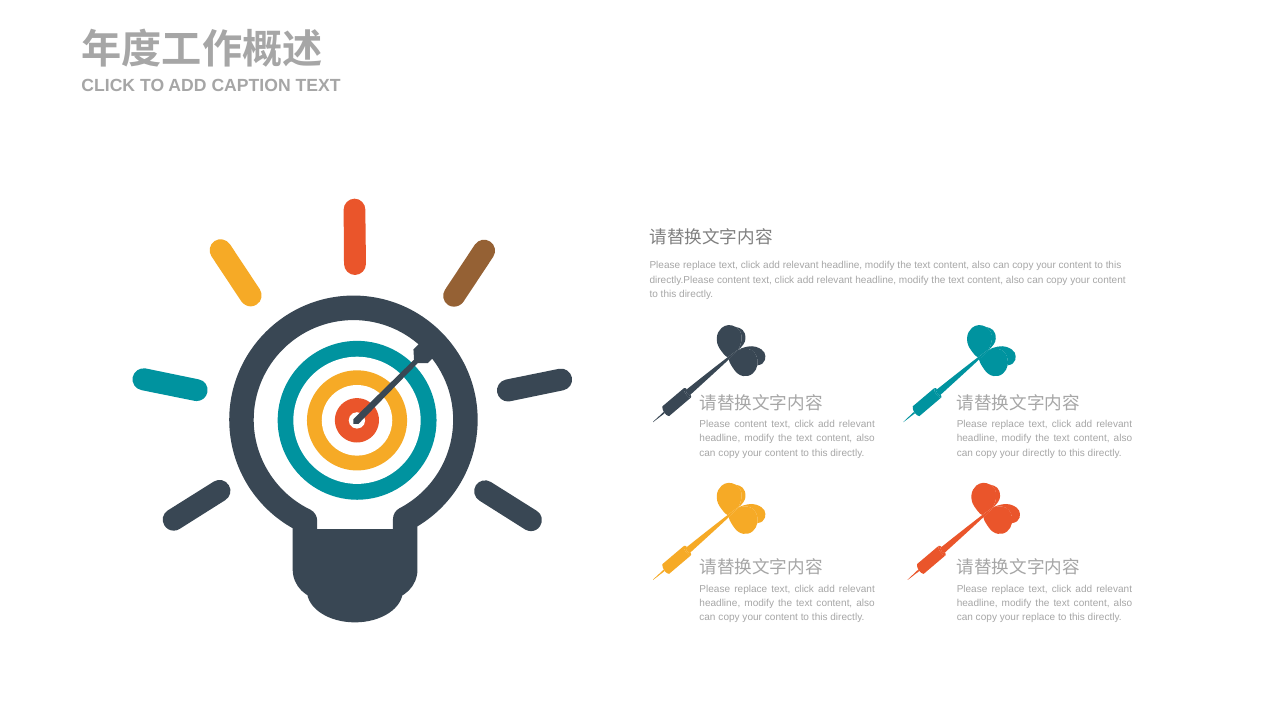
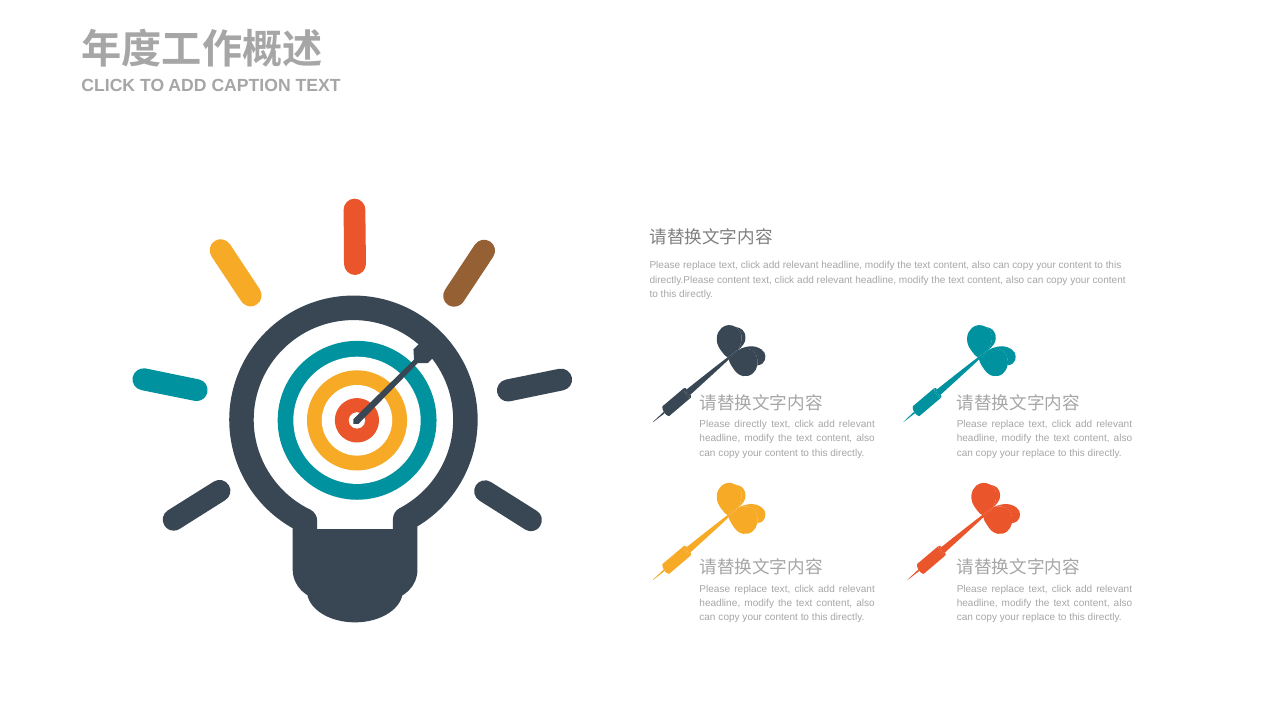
Please content: content -> directly
directly at (1039, 453): directly -> replace
